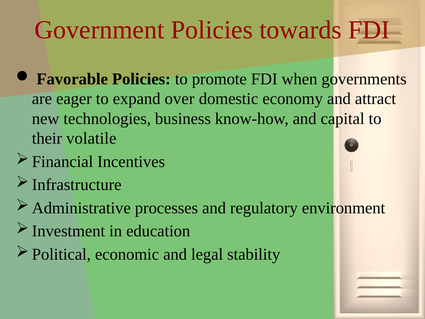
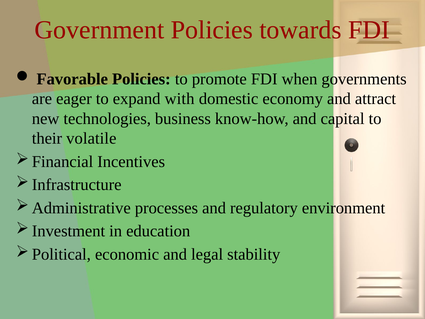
over: over -> with
